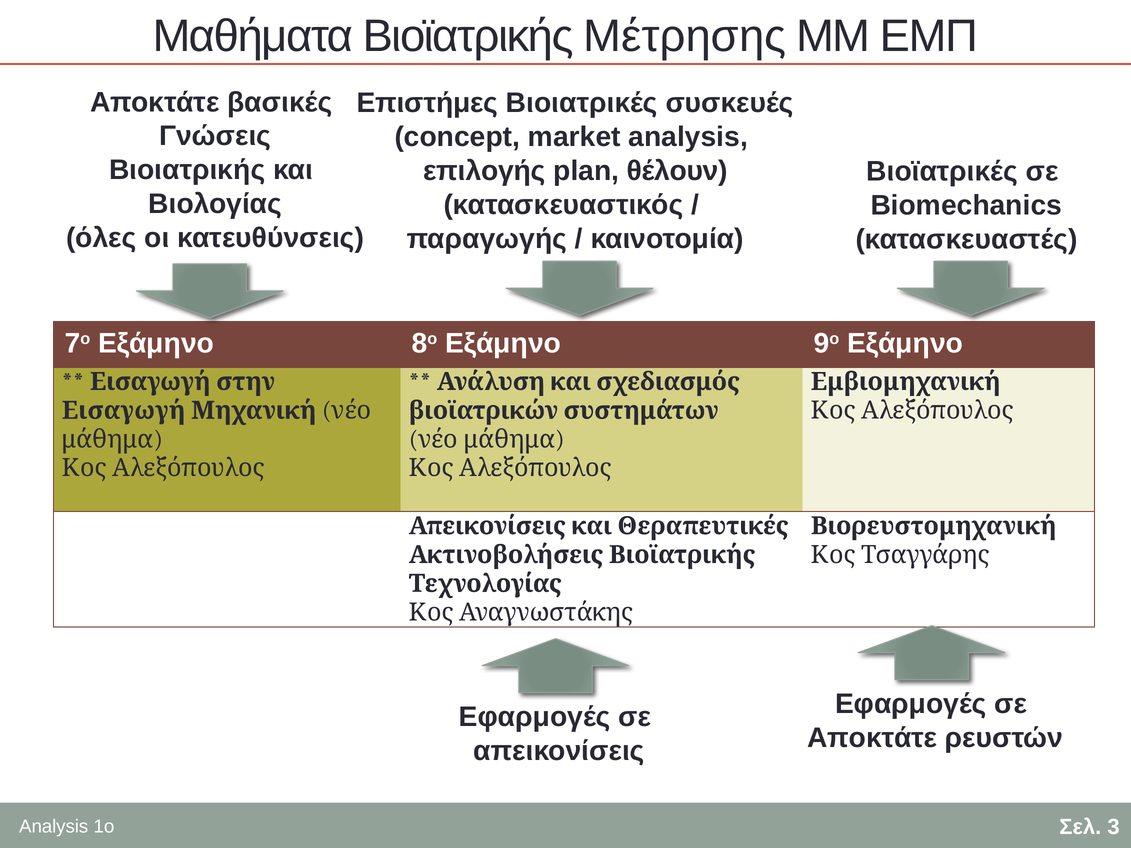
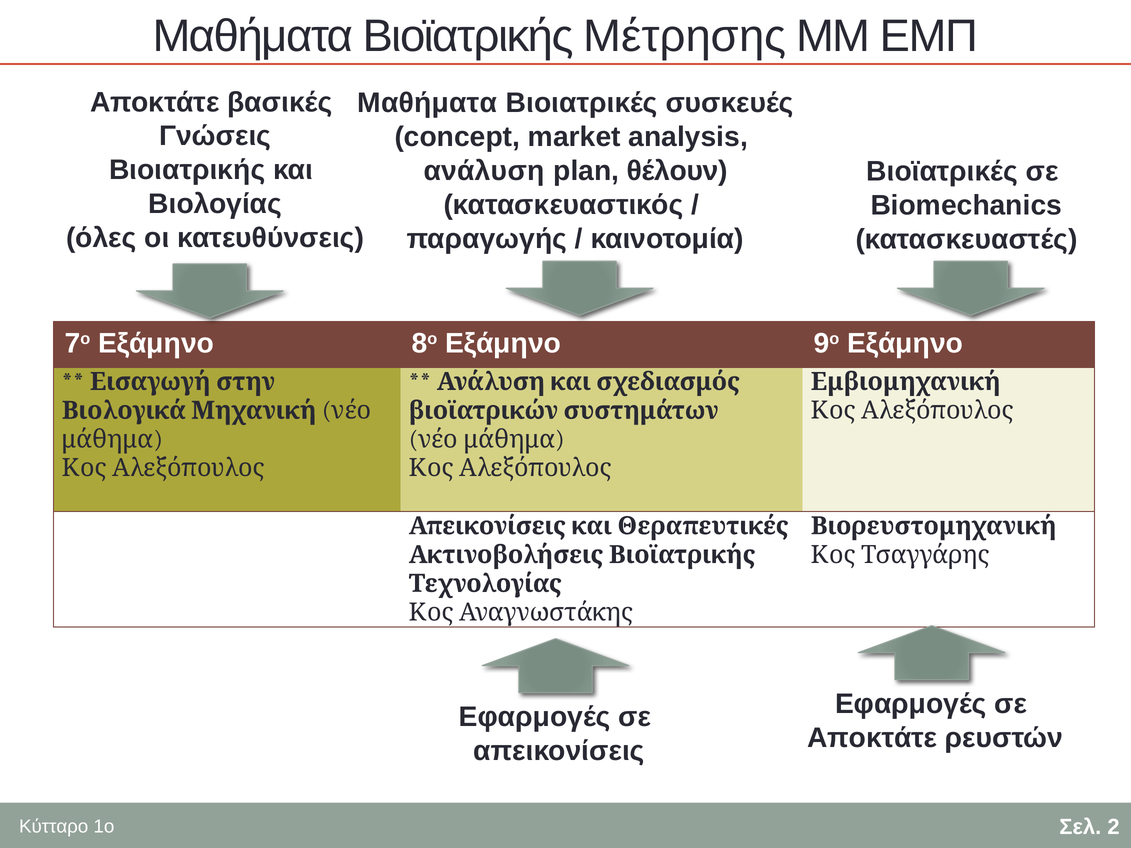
Επιστήμες at (427, 103): Επιστήμες -> Μαθήματα
επιλογής: επιλογής -> ανάλυση
Εισαγωγή: Εισαγωγή -> Βιολογικά
3: 3 -> 2
Analysis at (54, 827): Analysis -> Κύτταρο
